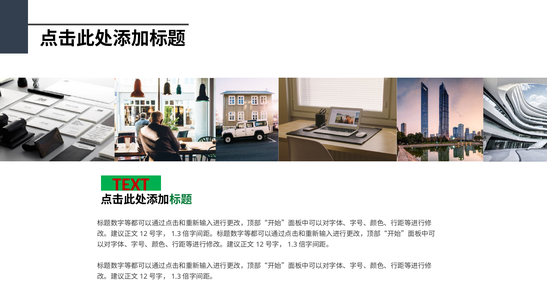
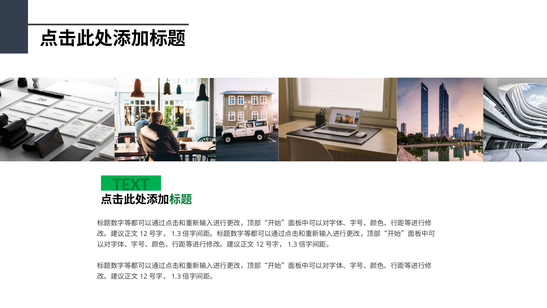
TEXT colour: red -> green
